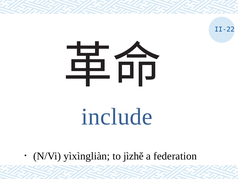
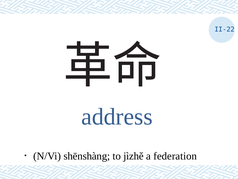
include: include -> address
yìxìngliàn: yìxìngliàn -> shēnshàng
